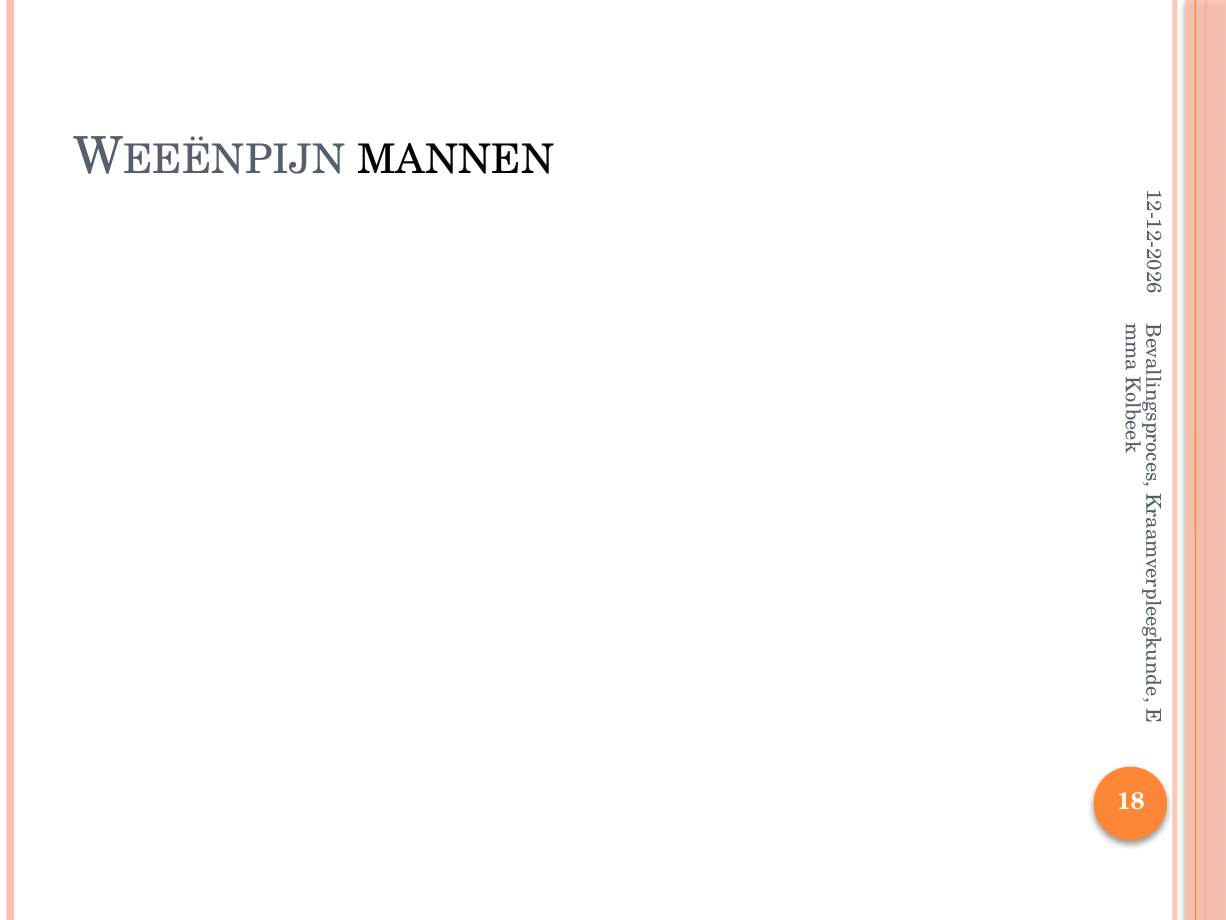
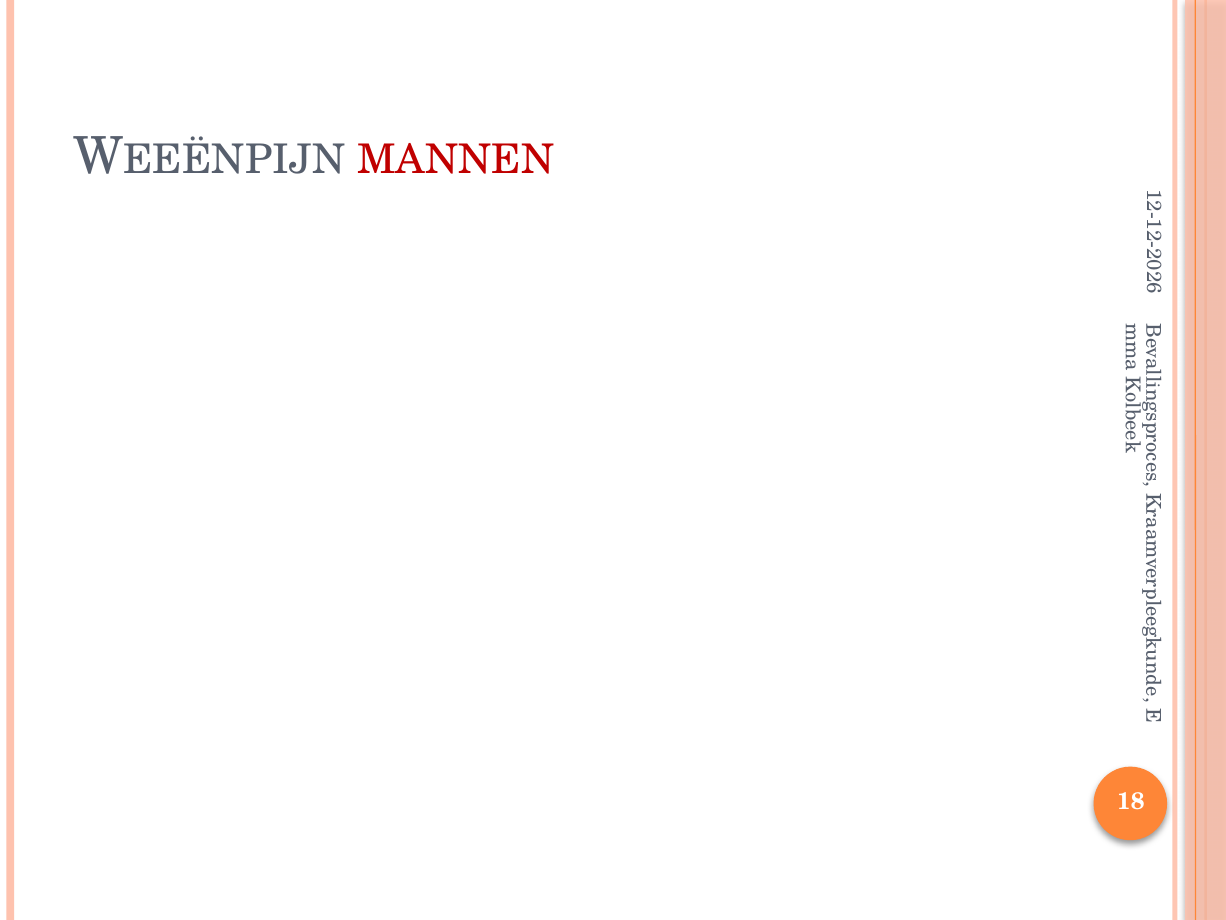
MANNEN colour: black -> red
